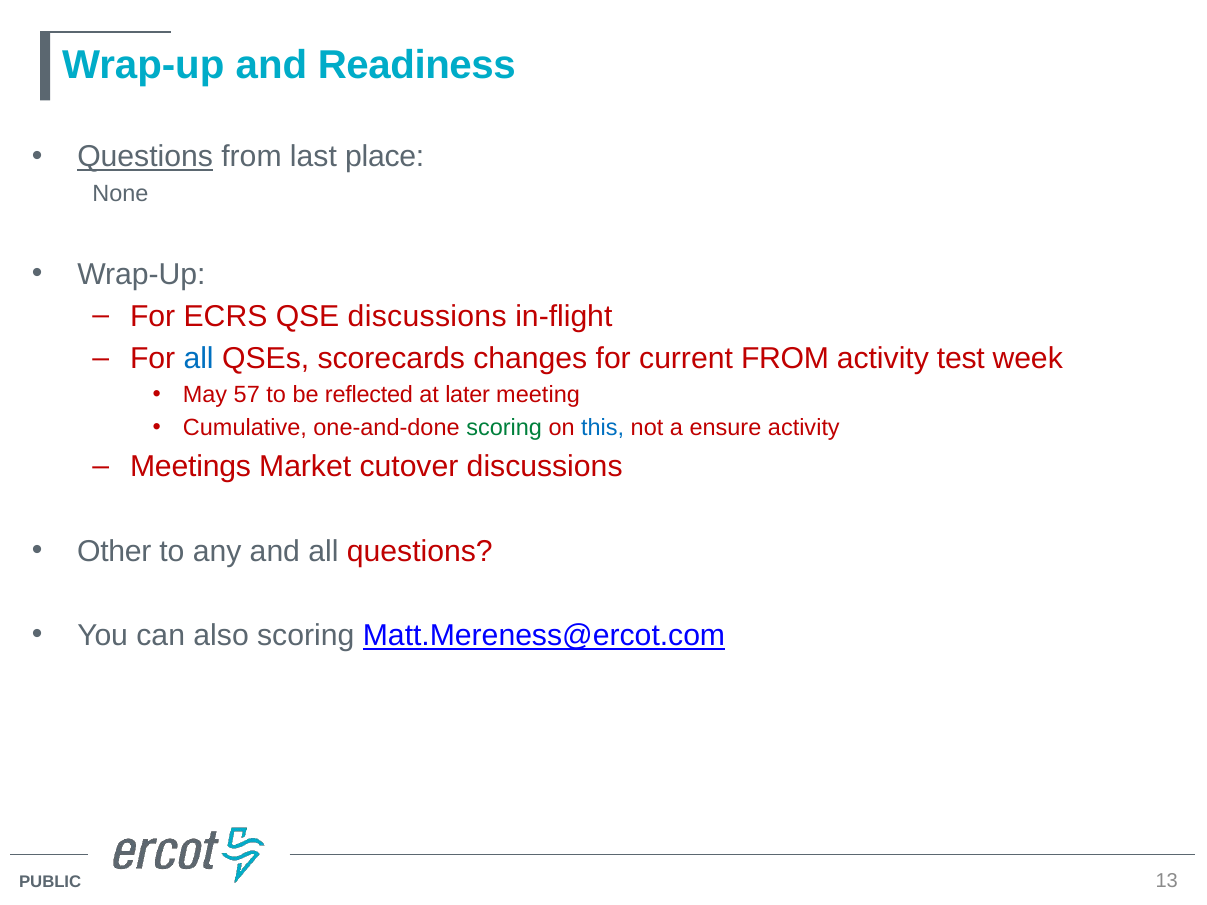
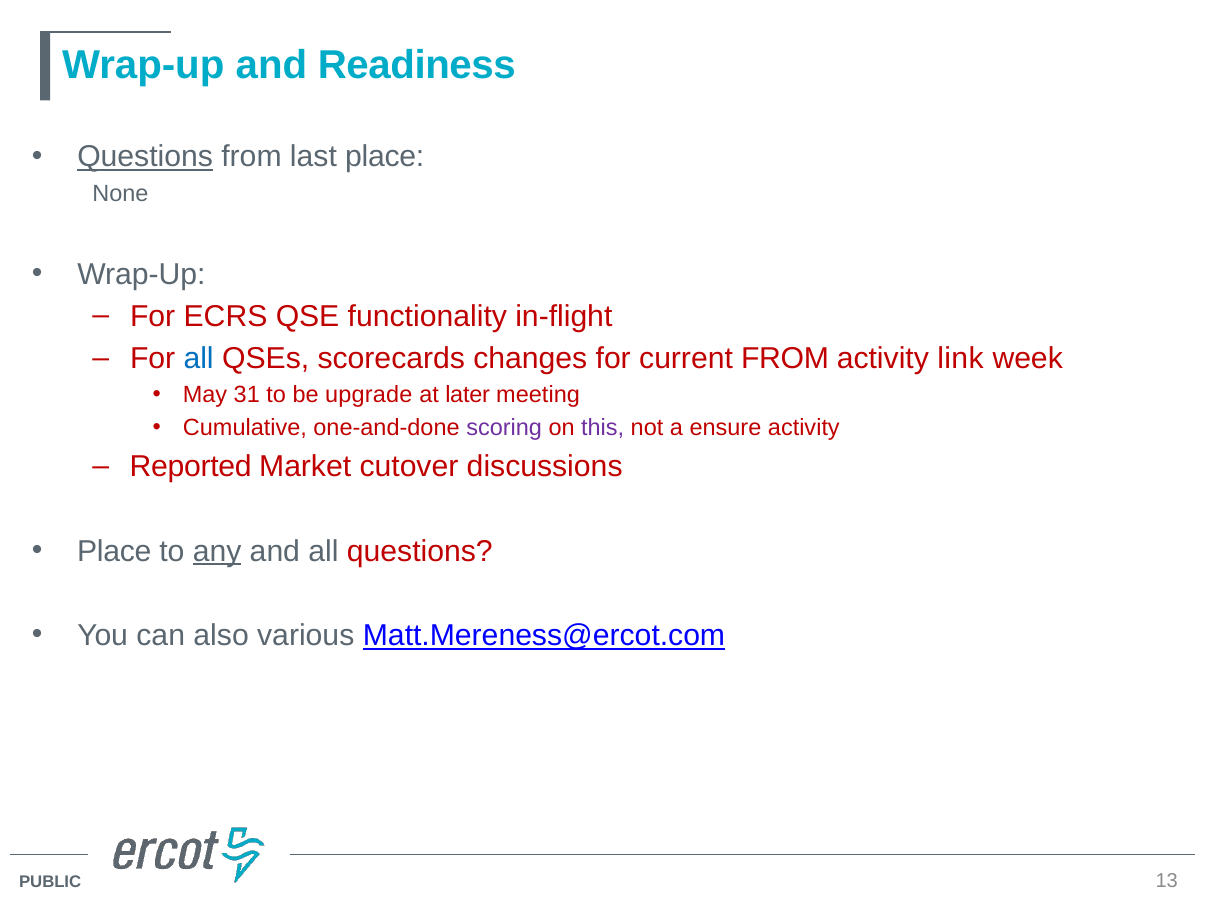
QSE discussions: discussions -> functionality
test: test -> link
57: 57 -> 31
reflected: reflected -> upgrade
scoring at (504, 428) colour: green -> purple
this colour: blue -> purple
Meetings: Meetings -> Reported
Other at (114, 551): Other -> Place
any underline: none -> present
also scoring: scoring -> various
